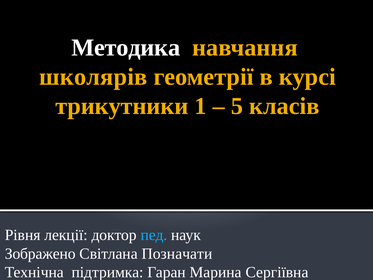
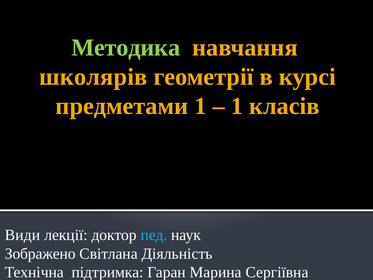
Методика colour: white -> light green
трикутники: трикутники -> предметами
5 at (237, 106): 5 -> 1
Рівня: Рівня -> Види
Позначати: Позначати -> Діяльність
